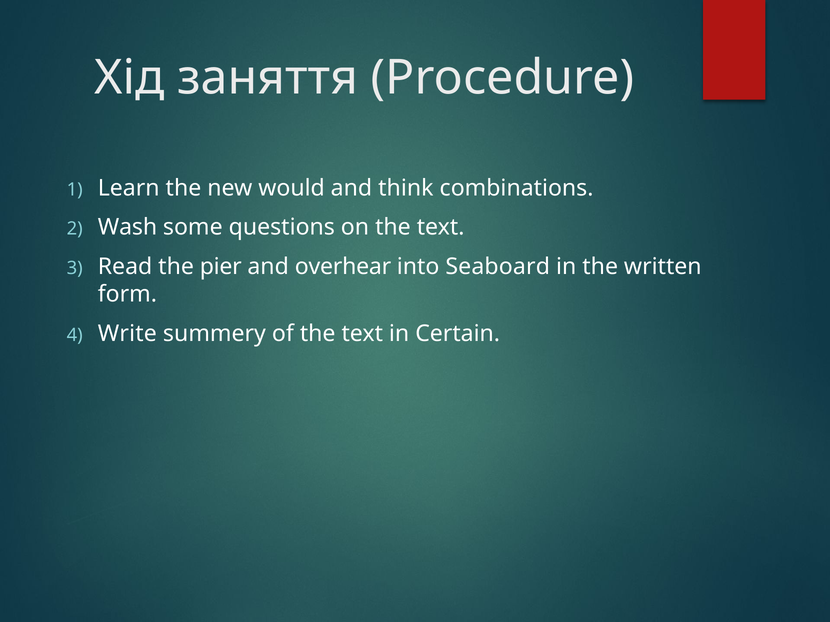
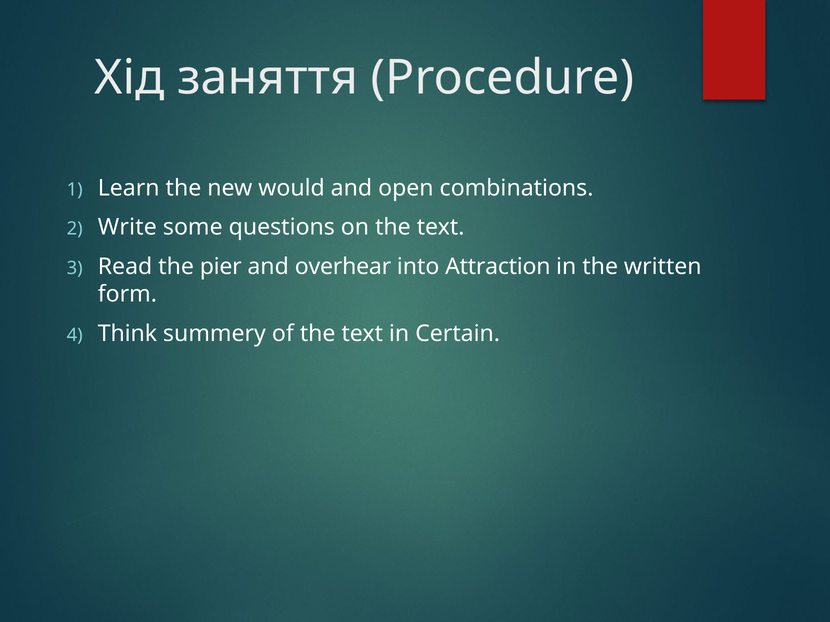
think: think -> open
Wash: Wash -> Write
Seaboard: Seaboard -> Attraction
Write: Write -> Think
